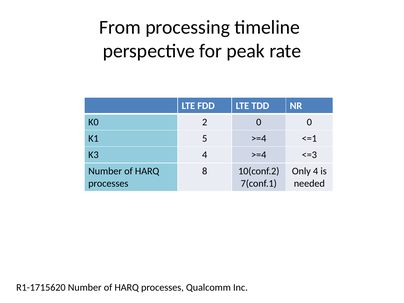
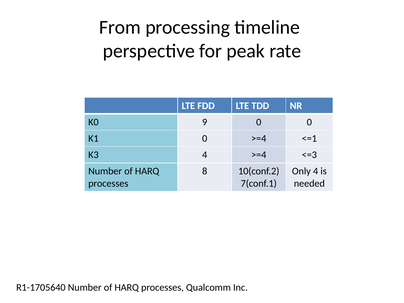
2: 2 -> 9
K1 5: 5 -> 0
R1-1715620: R1-1715620 -> R1-1705640
